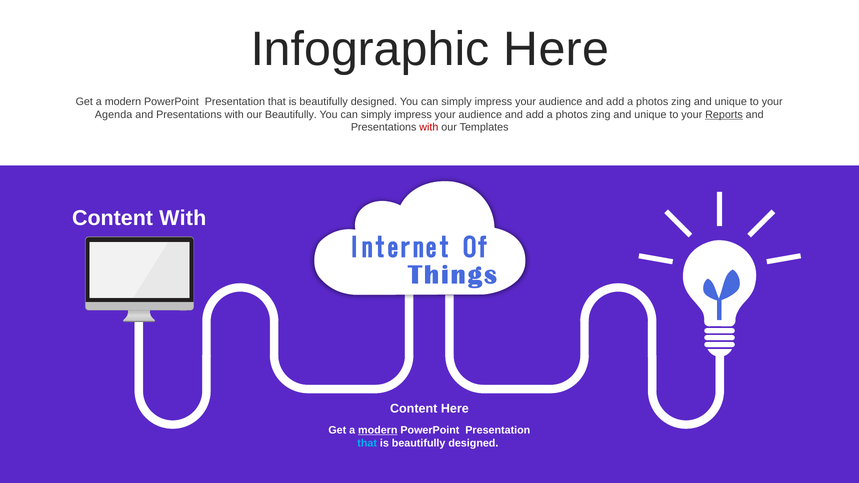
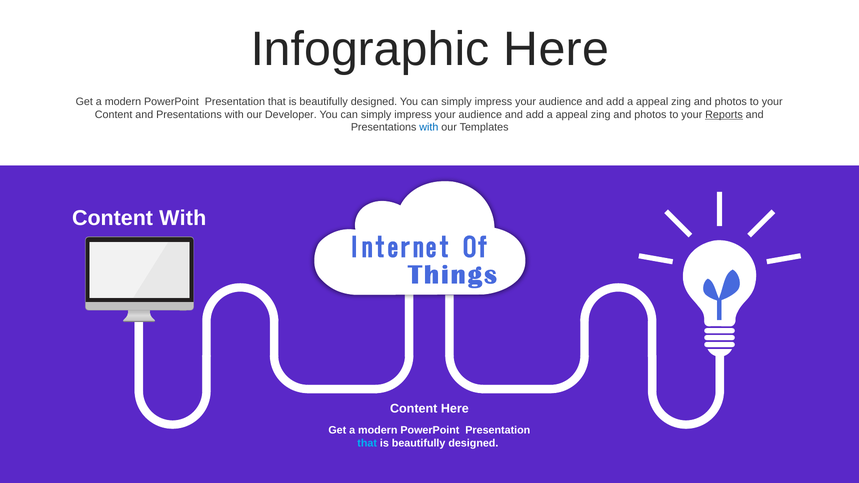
photos at (652, 102): photos -> appeal
unique at (731, 102): unique -> photos
Agenda at (114, 115): Agenda -> Content
our Beautifully: Beautifully -> Developer
photos at (572, 115): photos -> appeal
unique at (650, 115): unique -> photos
with at (429, 127) colour: red -> blue
modern at (378, 430) underline: present -> none
